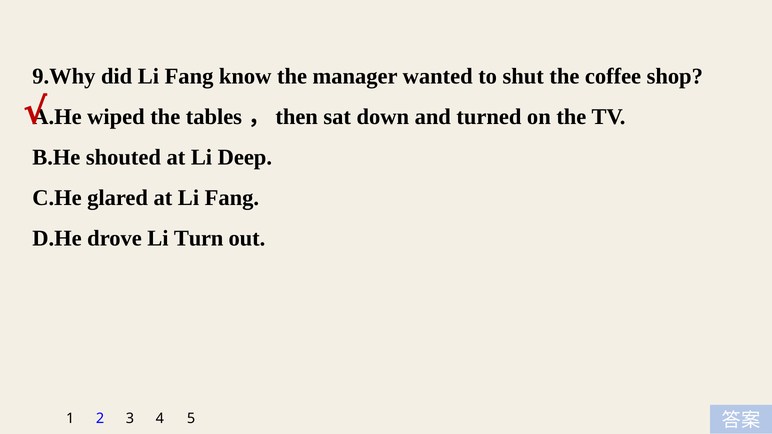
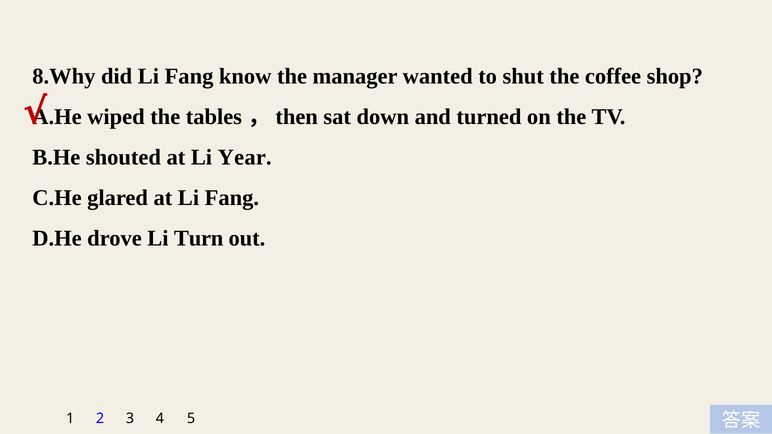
9.Why: 9.Why -> 8.Why
Deep: Deep -> Year
